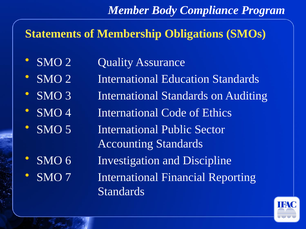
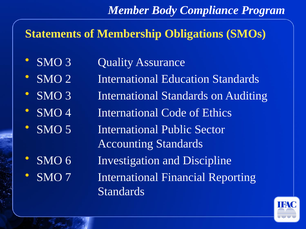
2 at (68, 62): 2 -> 3
